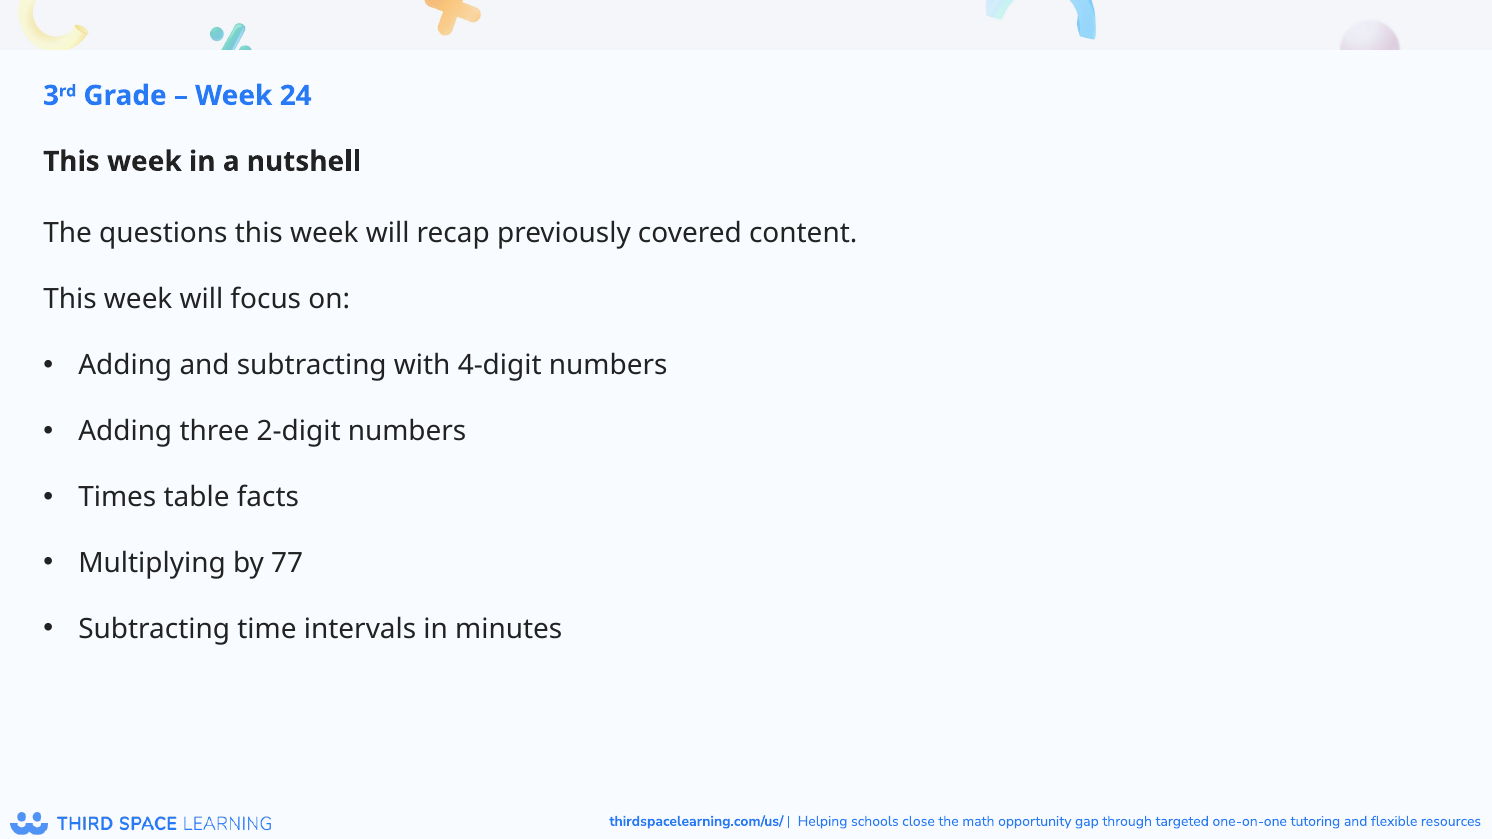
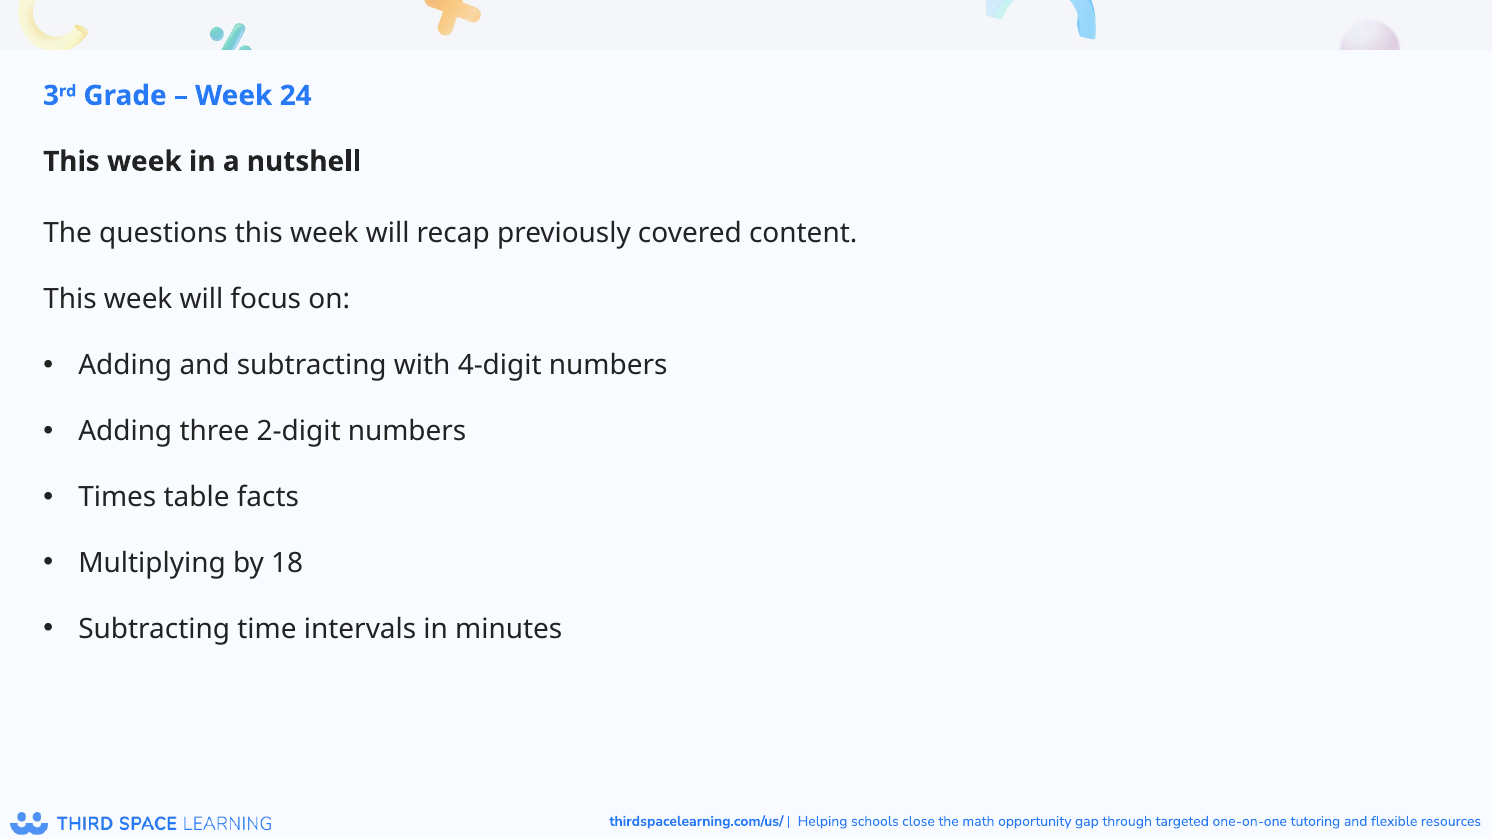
77: 77 -> 18
